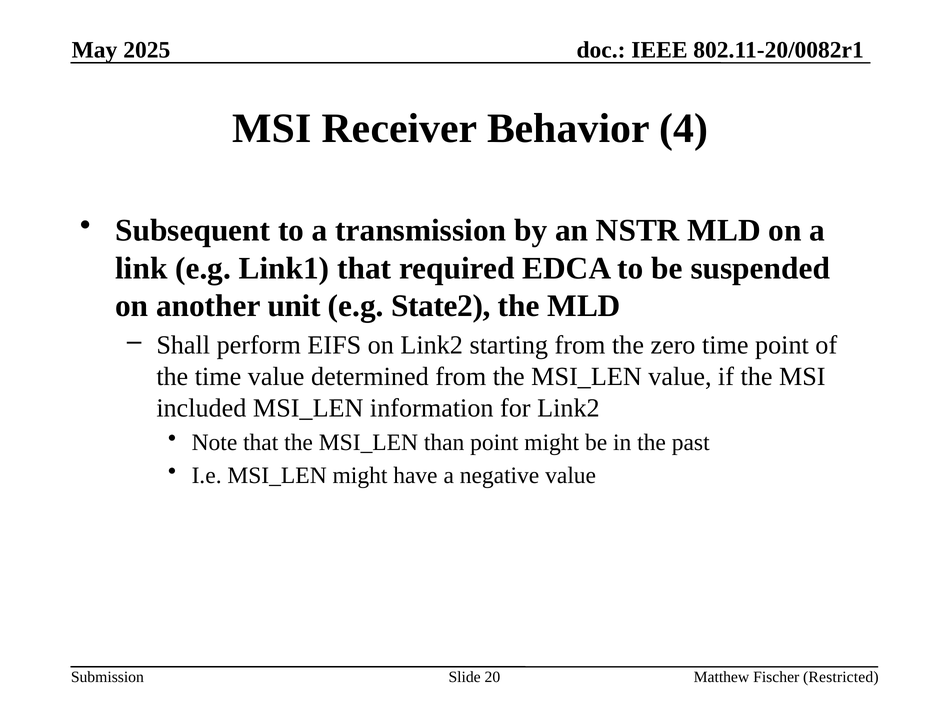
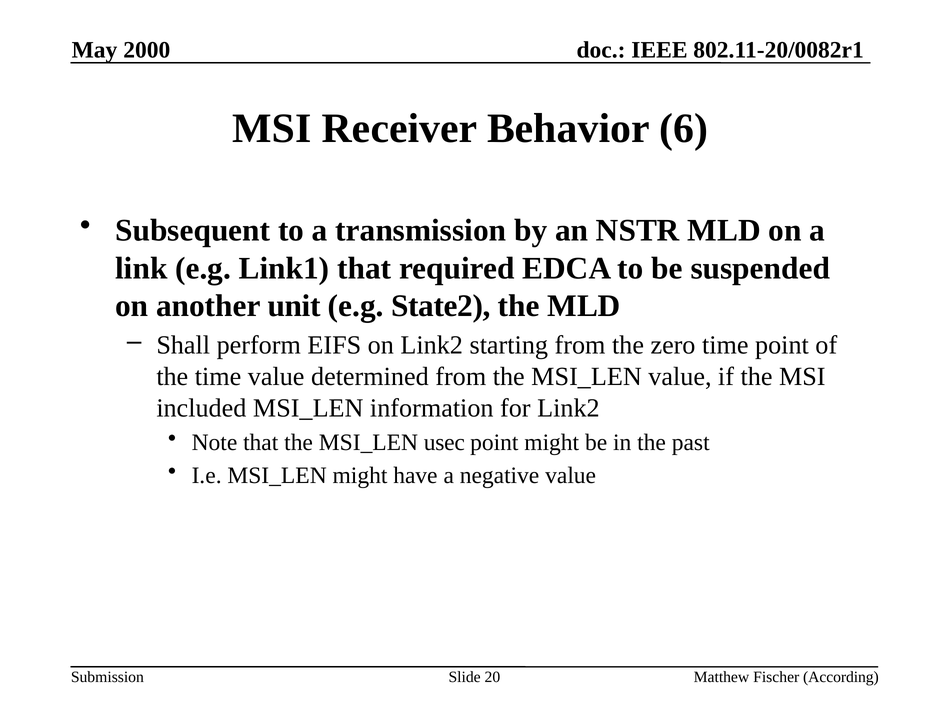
2025: 2025 -> 2000
4: 4 -> 6
than: than -> usec
Restricted: Restricted -> According
